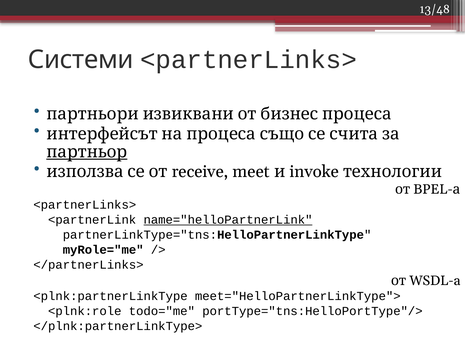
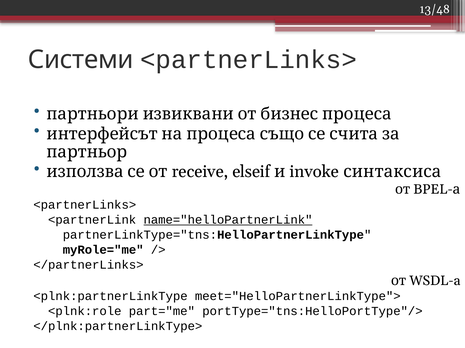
партньор underline: present -> none
meet: meet -> elseif
технологии: технологии -> синтаксиса
todo="me: todo="me -> part="me
